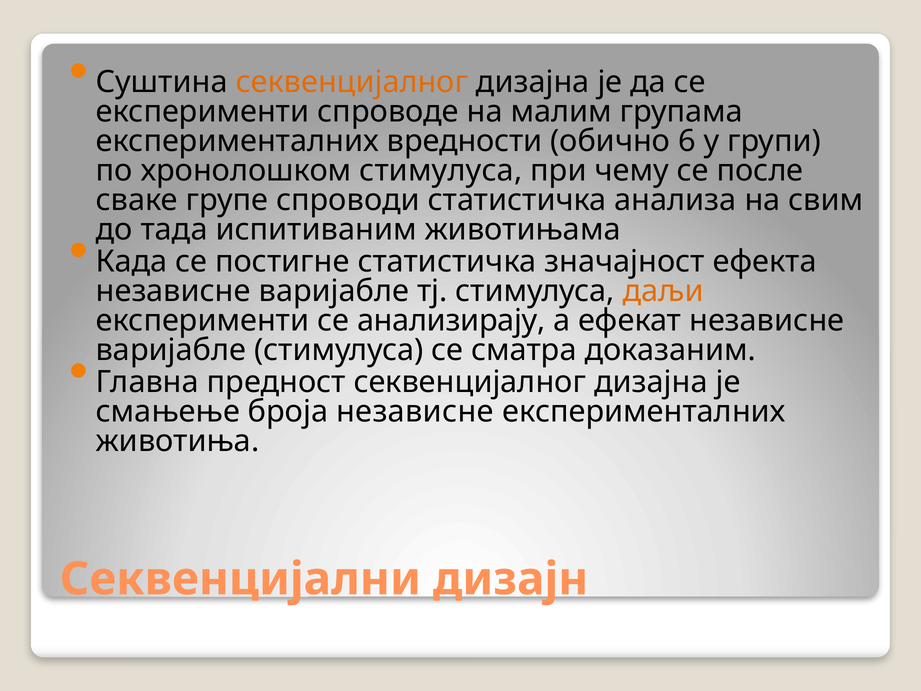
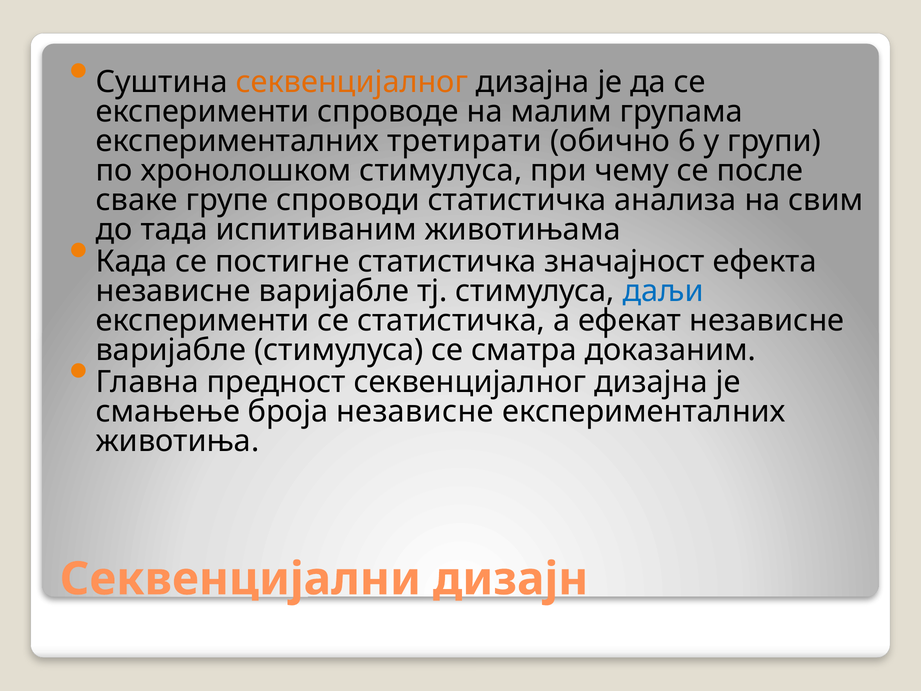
вредности: вредности -> третирати
даљи colour: orange -> blue
се анализирају: анализирају -> статистичка
